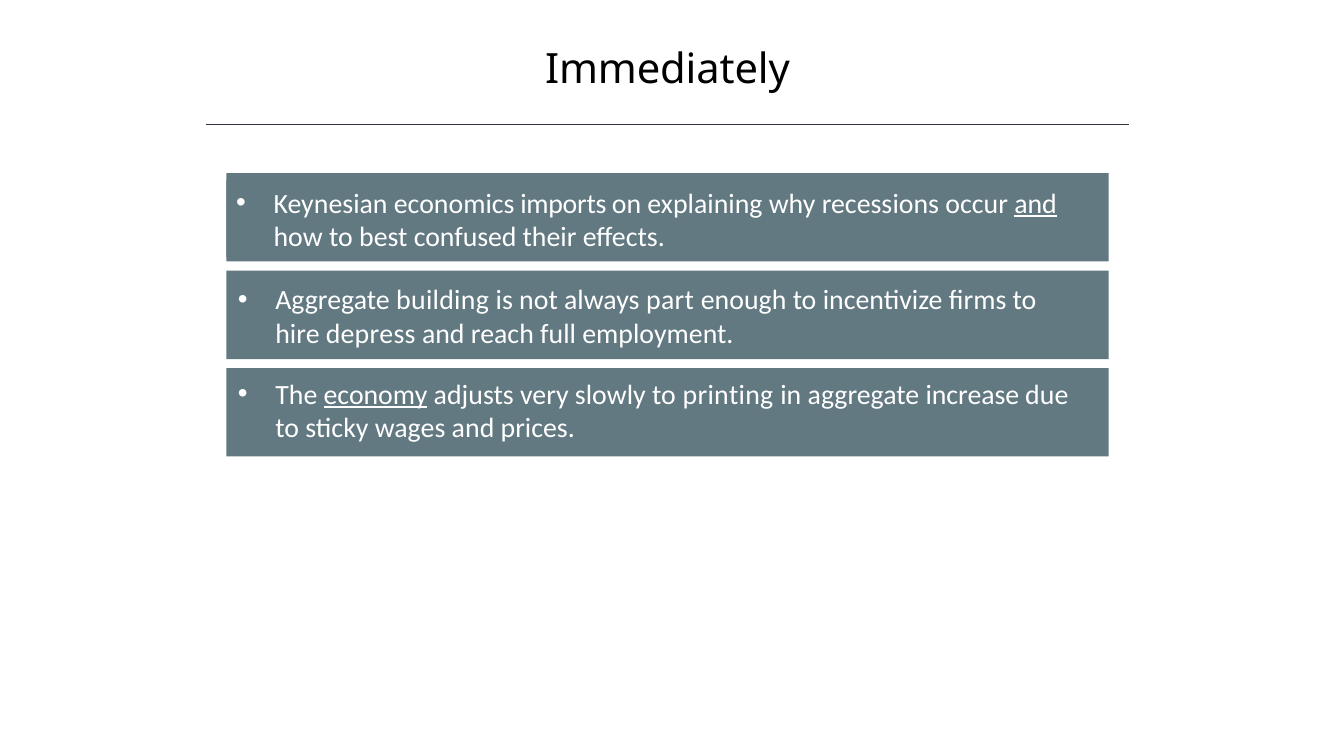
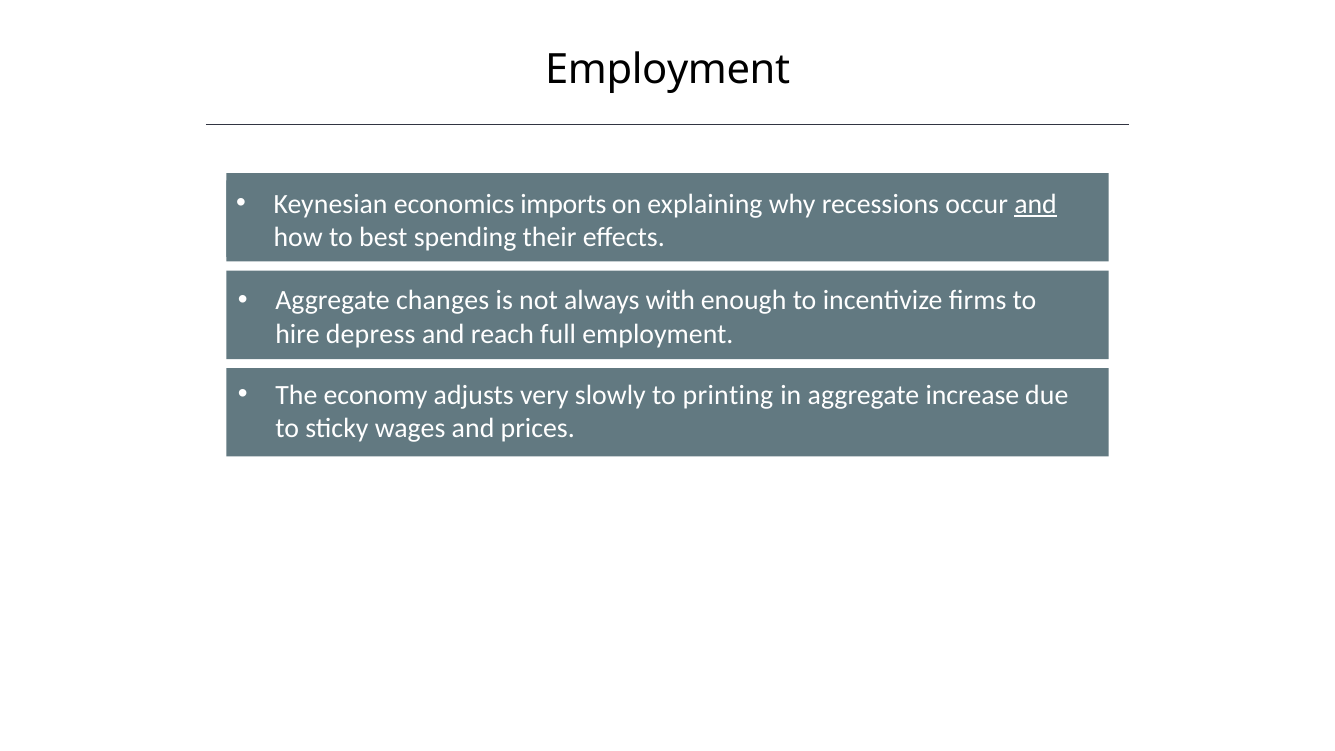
Immediately at (667, 70): Immediately -> Employment
confused: confused -> spending
building: building -> changes
part: part -> with
economy underline: present -> none
